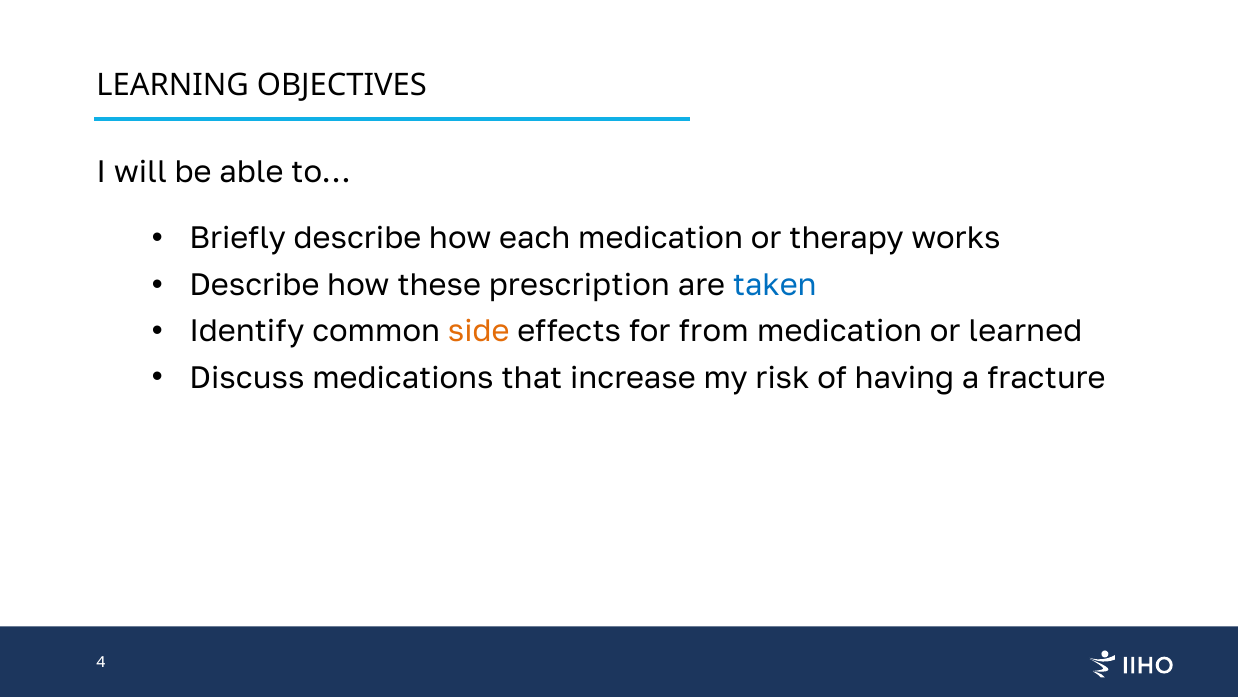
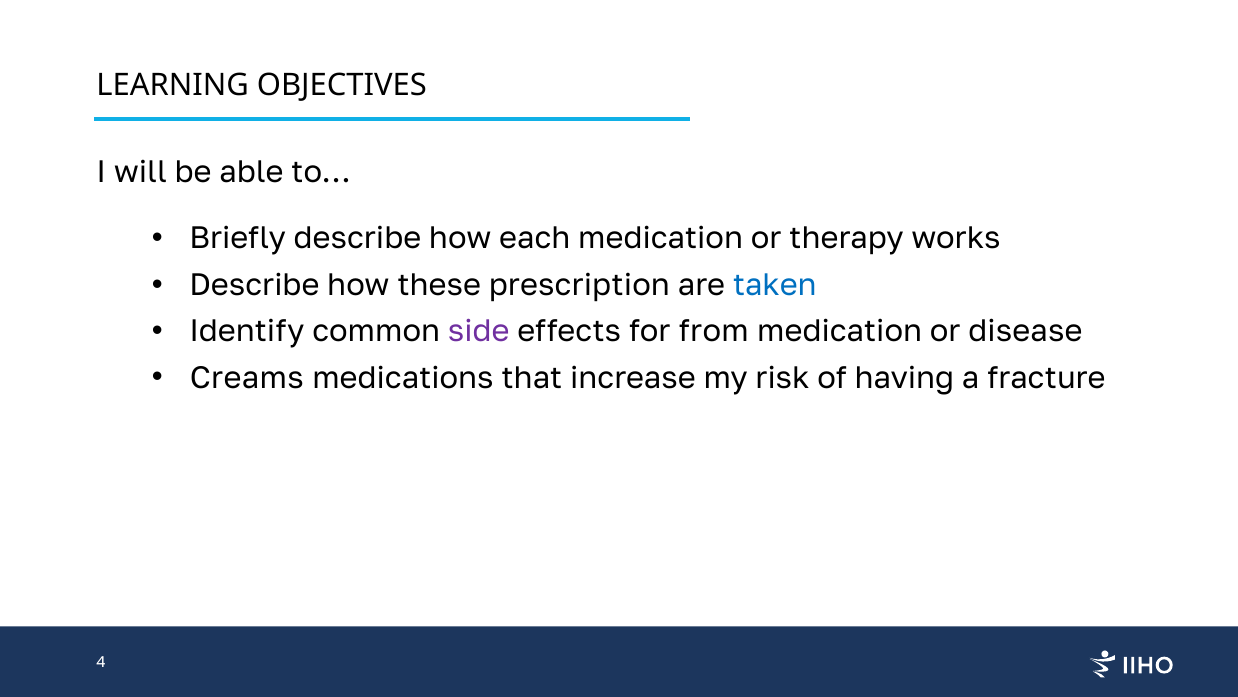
side colour: orange -> purple
learned: learned -> disease
Discuss: Discuss -> Creams
